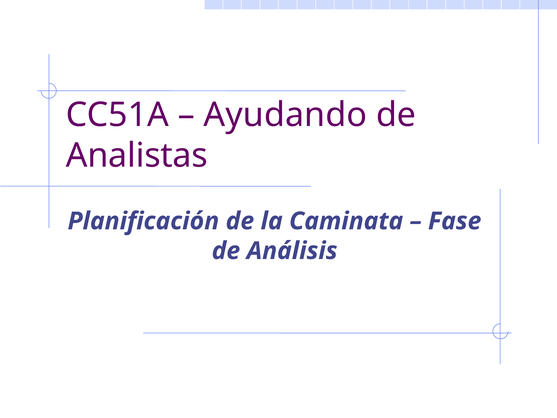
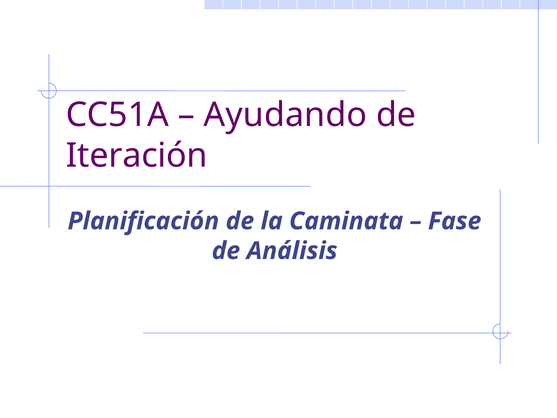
Analistas: Analistas -> Iteración
